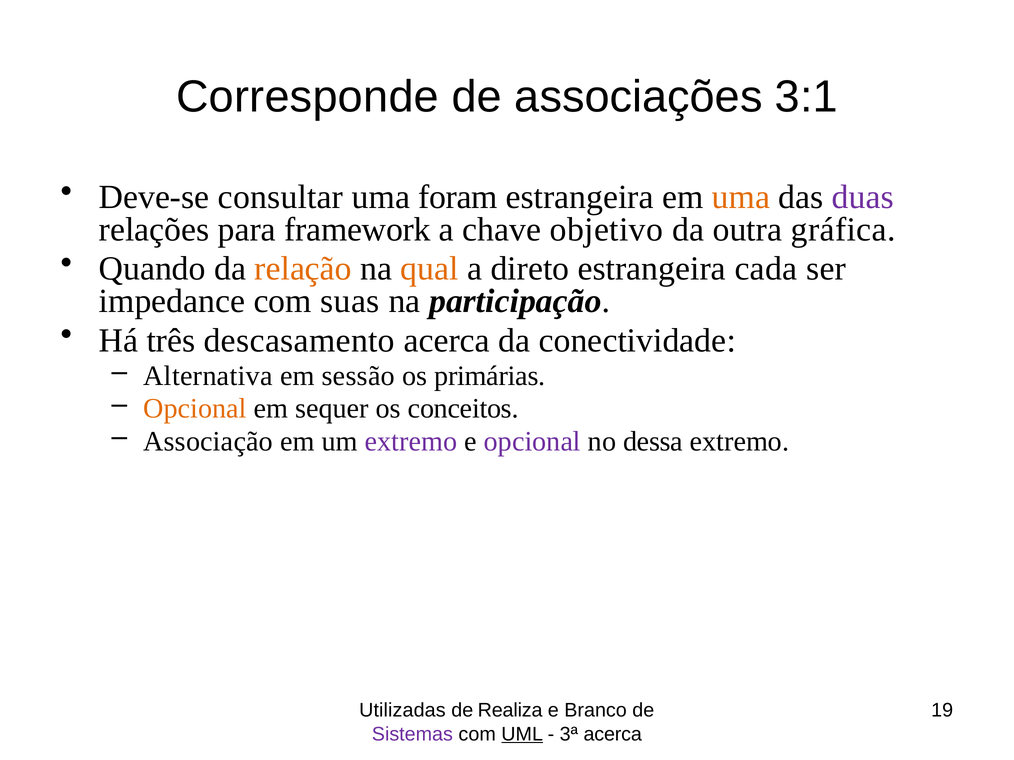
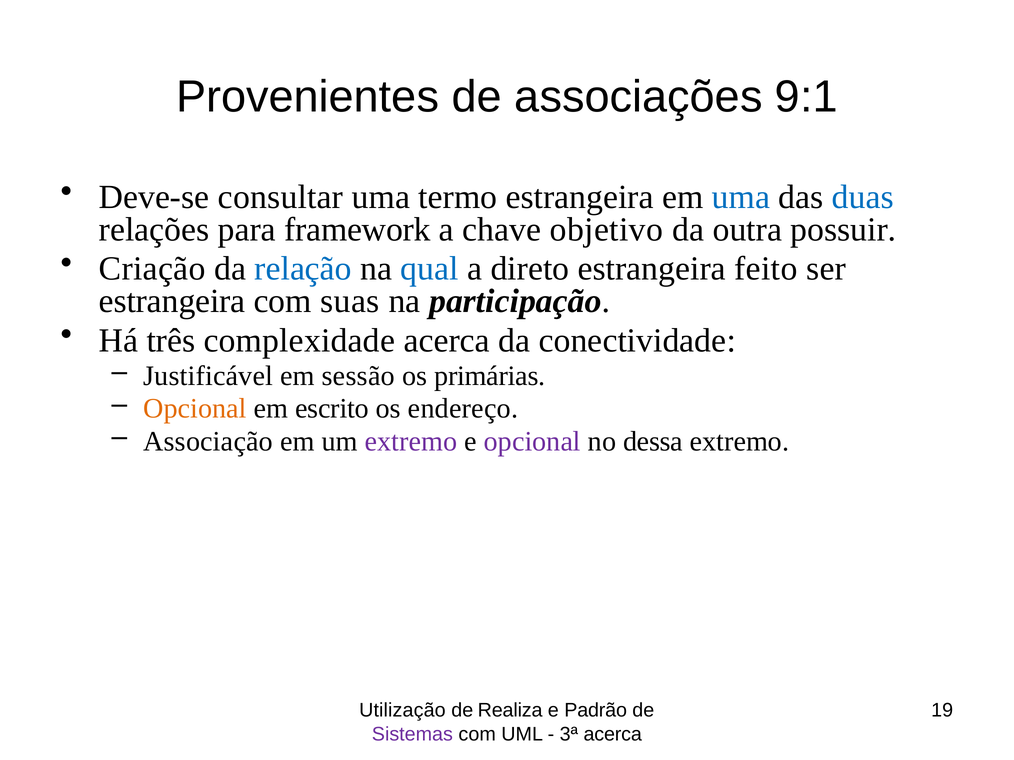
Corresponde: Corresponde -> Provenientes
3:1: 3:1 -> 9:1
foram: foram -> termo
uma at (741, 197) colour: orange -> blue
duas colour: purple -> blue
gráfica: gráfica -> possuir
Quando: Quando -> Criação
relação colour: orange -> blue
qual colour: orange -> blue
cada: cada -> feito
impedance at (172, 301): impedance -> estrangeira
descasamento: descasamento -> complexidade
Alternativa: Alternativa -> Justificável
sequer: sequer -> escrito
conceitos: conceitos -> endereço
Utilizadas: Utilizadas -> Utilização
Branco: Branco -> Padrão
UML underline: present -> none
